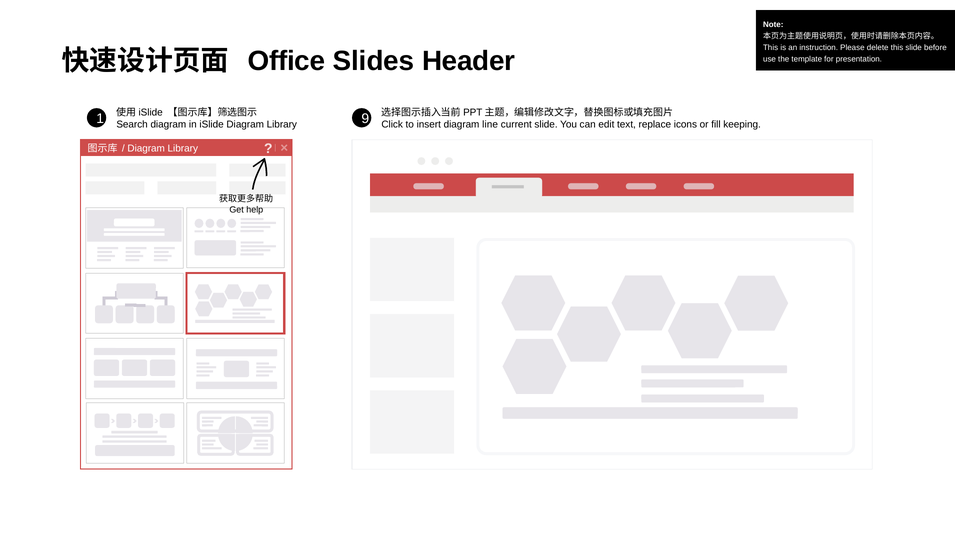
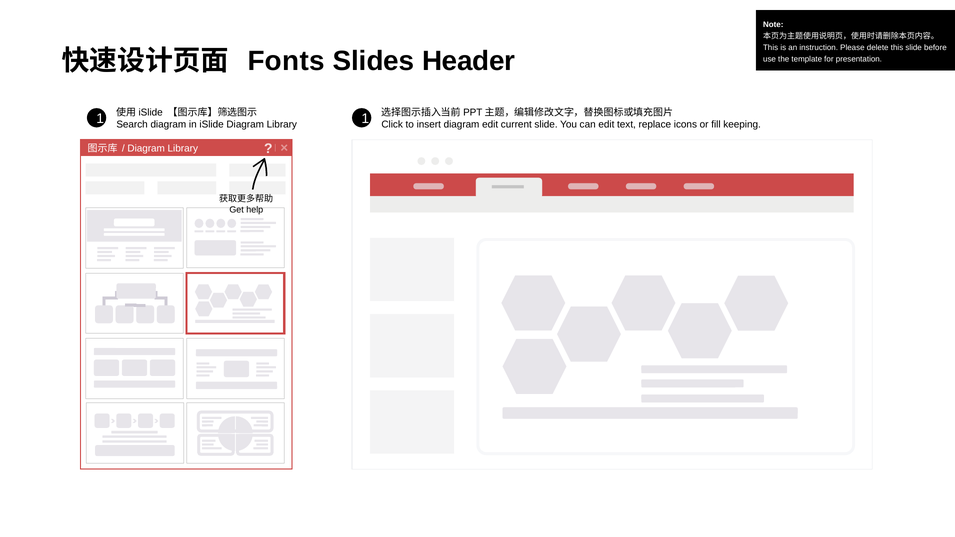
Office: Office -> Fonts
1 9: 9 -> 1
diagram line: line -> edit
